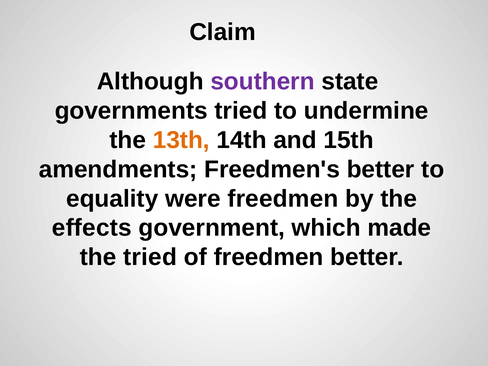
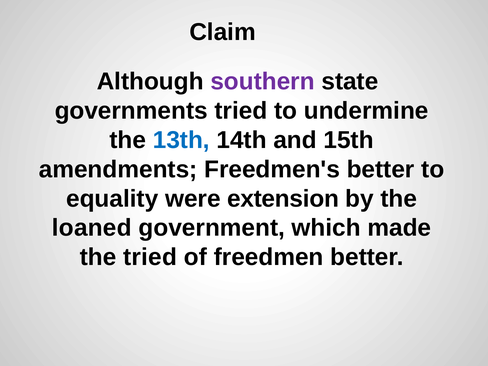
13th colour: orange -> blue
were freedmen: freedmen -> extension
effects: effects -> loaned
